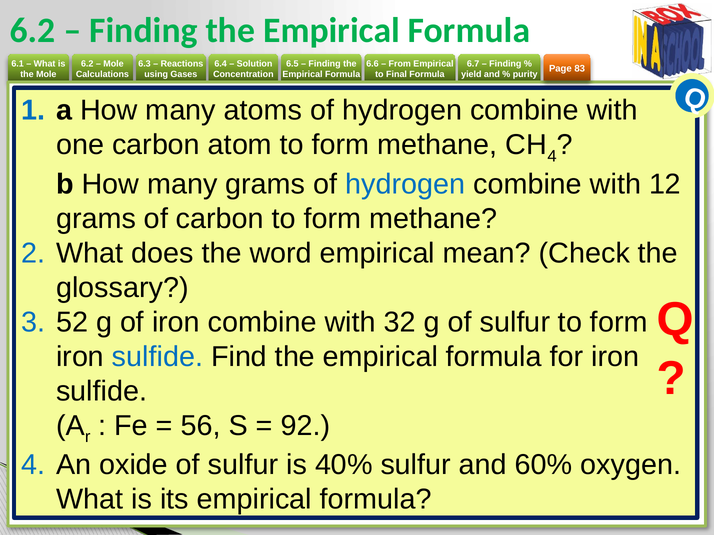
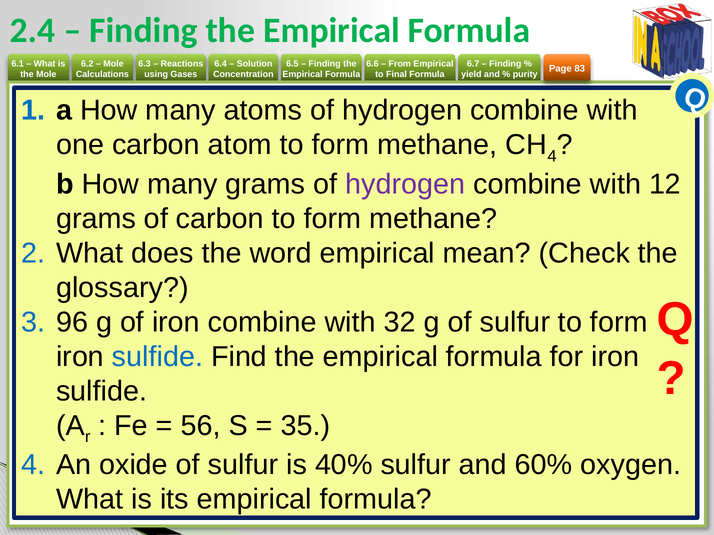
6.2 at (33, 30): 6.2 -> 2.4
hydrogen at (405, 184) colour: blue -> purple
52: 52 -> 96
92: 92 -> 35
